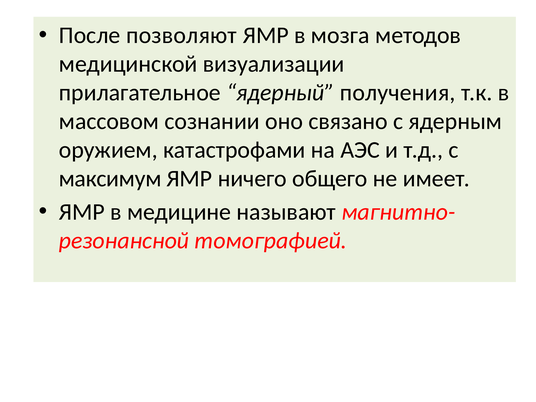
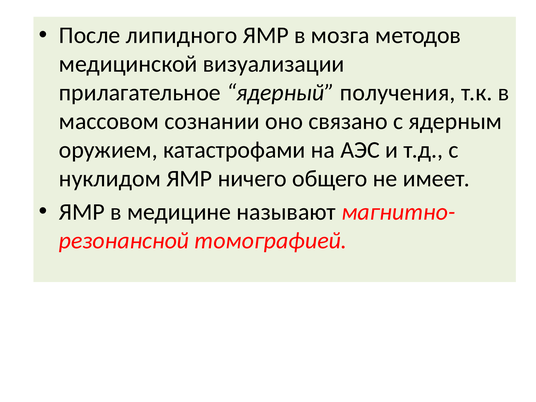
позволяют: позволяют -> липидного
максимум: максимум -> нуклидом
